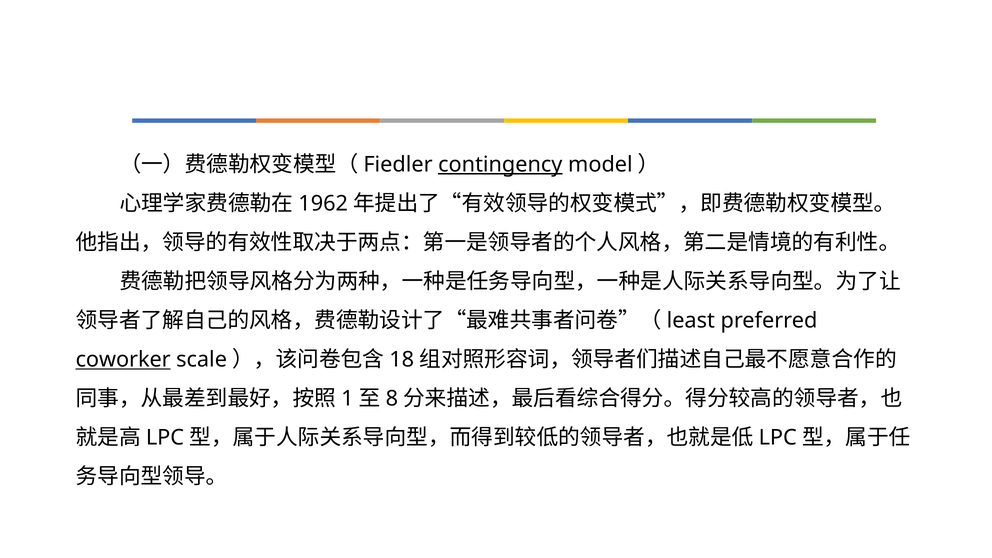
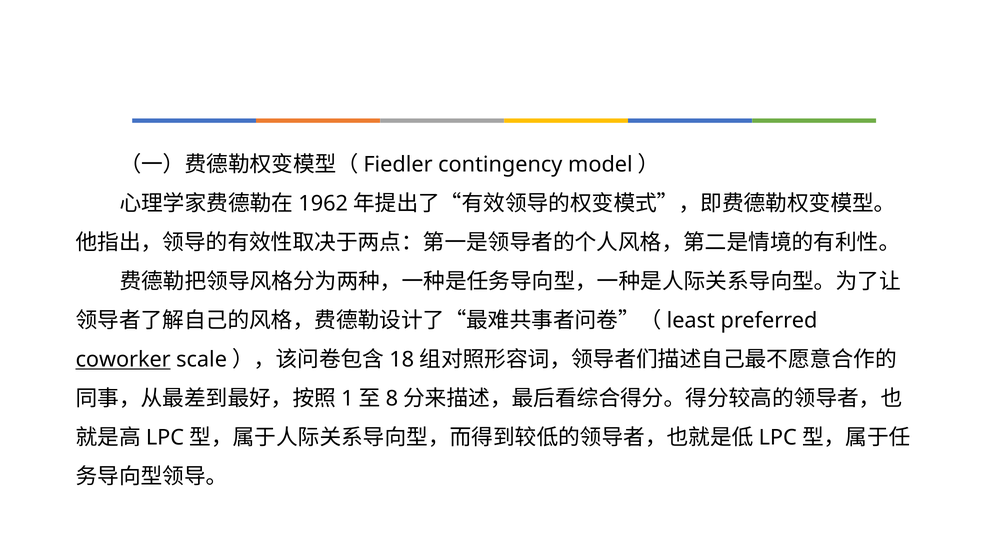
contingency underline: present -> none
